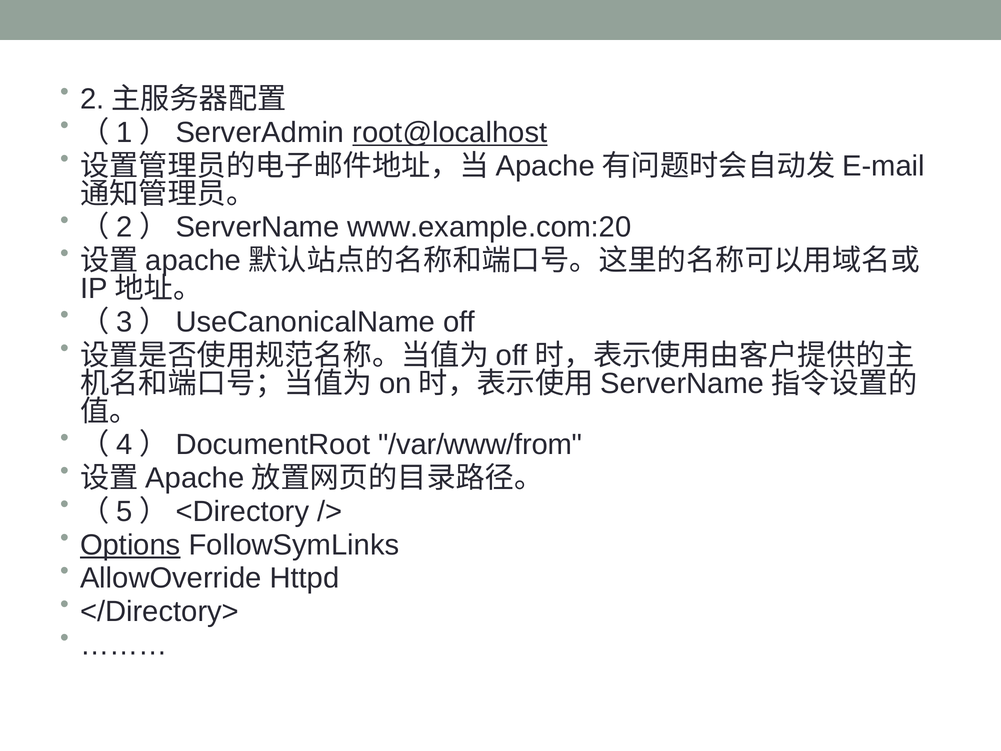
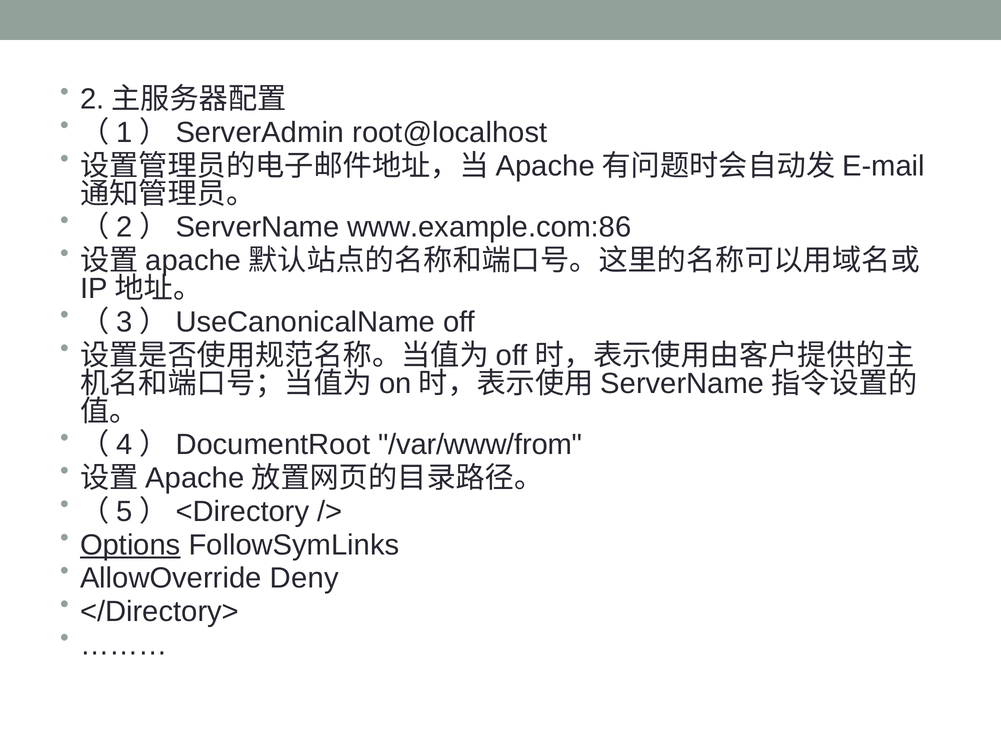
root@localhost underline: present -> none
www.example.com:20: www.example.com:20 -> www.example.com:86
Httpd: Httpd -> Deny
